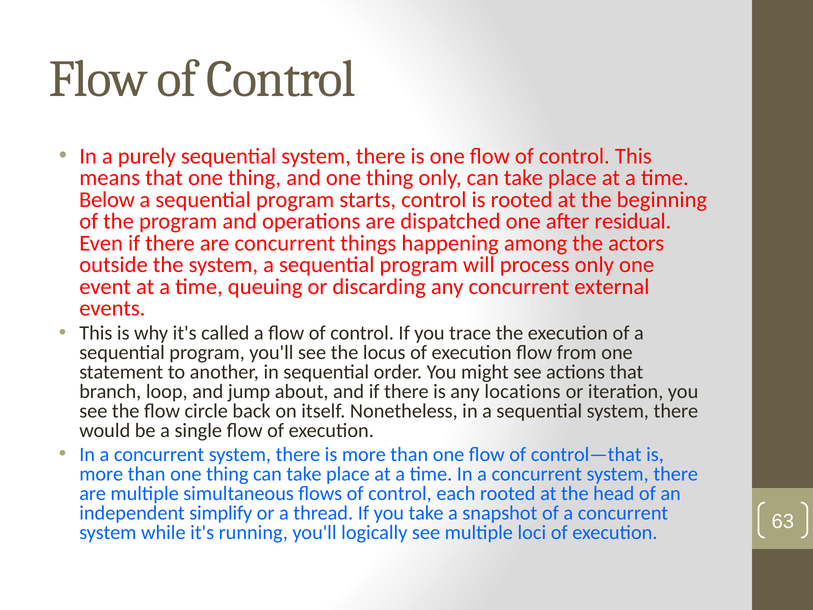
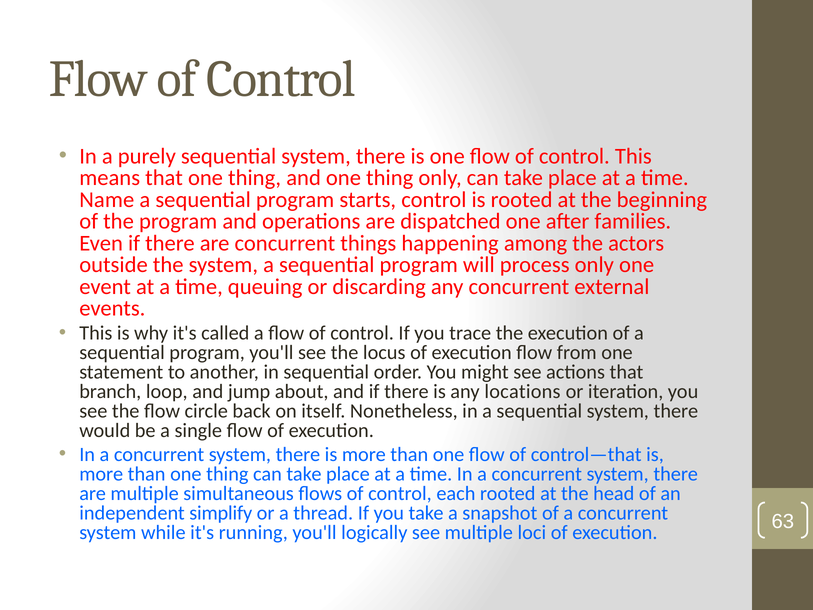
Below: Below -> Name
residual: residual -> families
